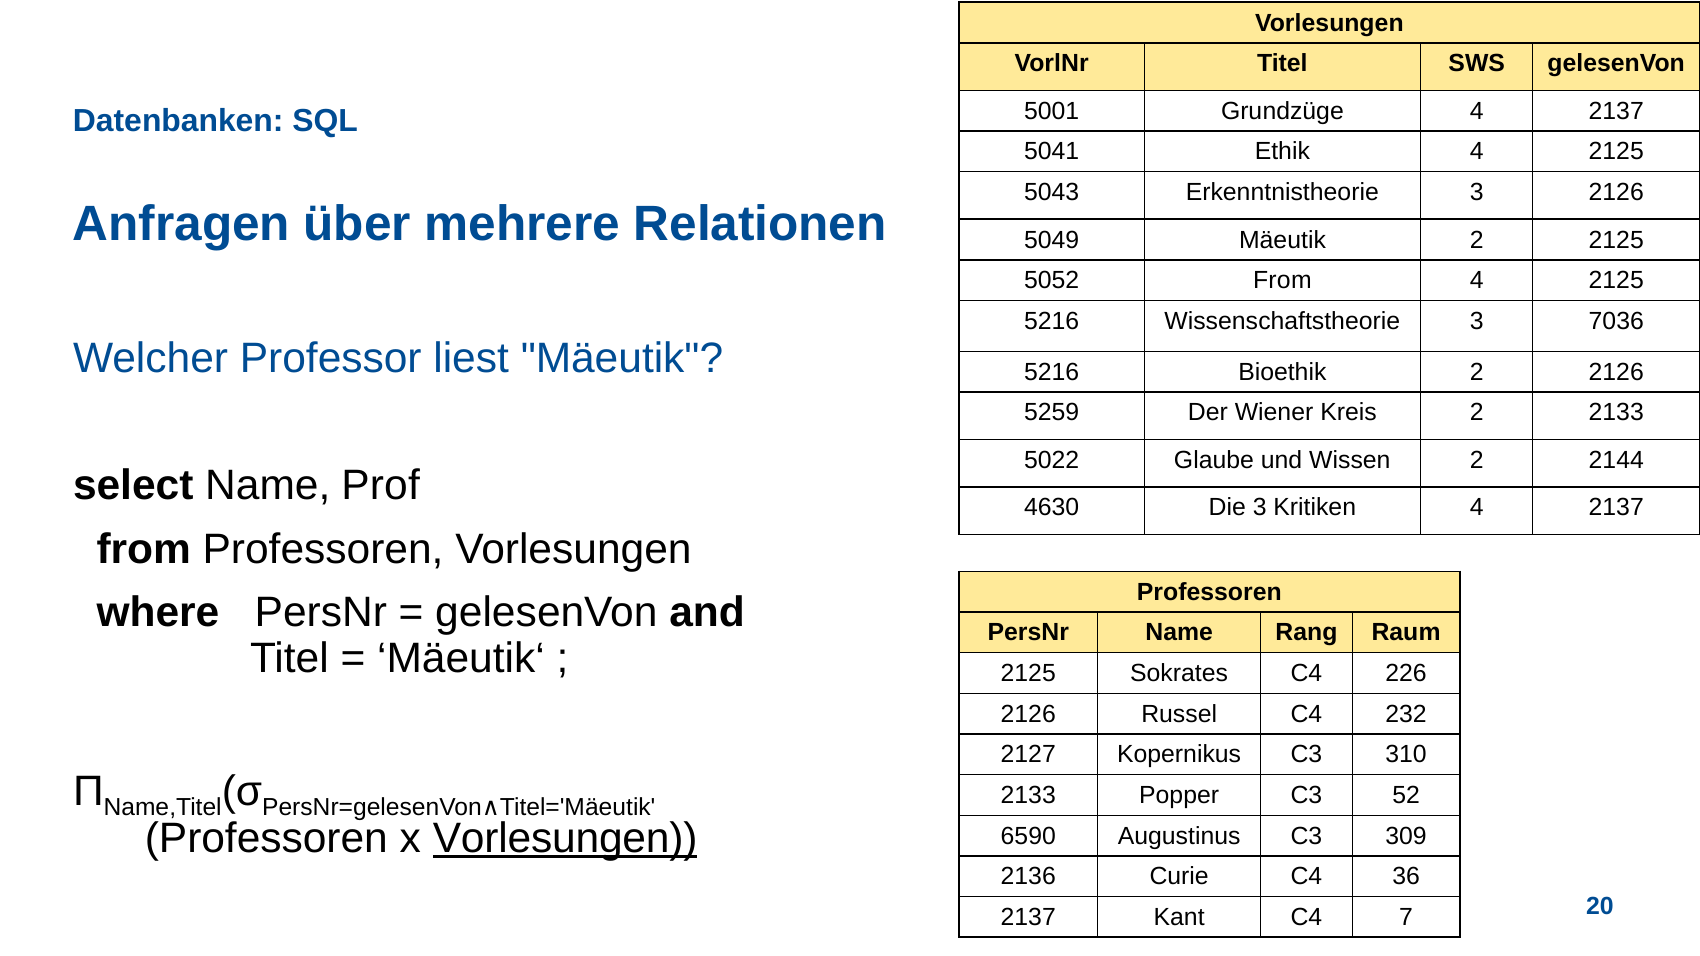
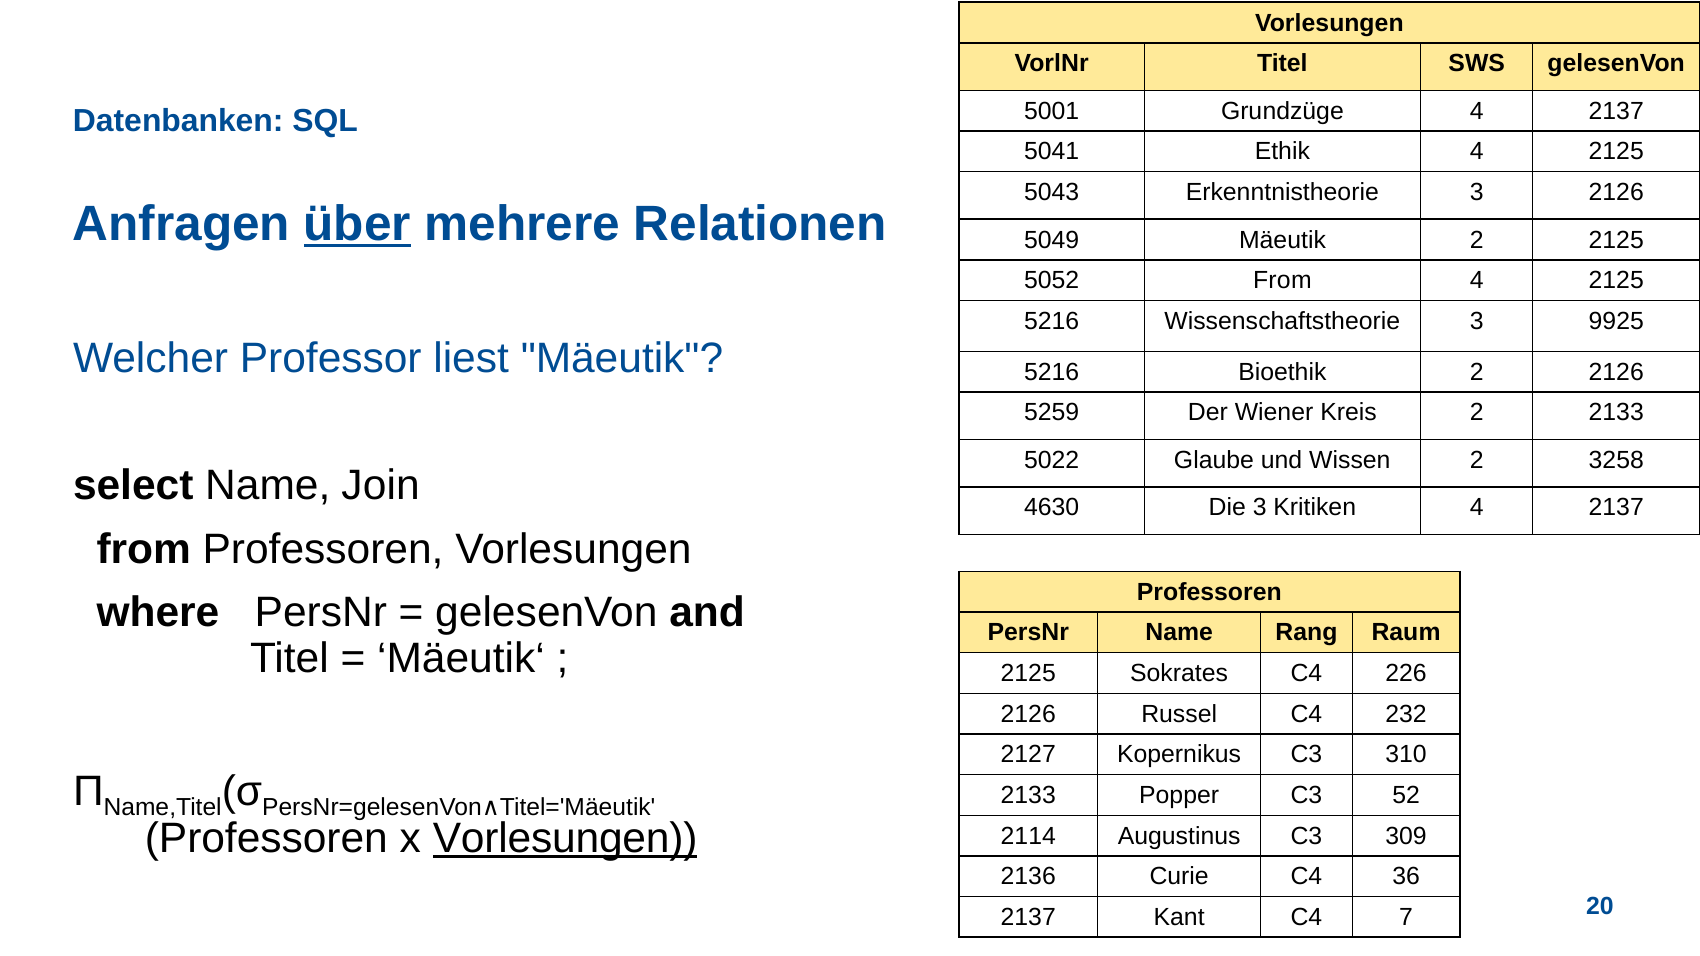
über underline: none -> present
7036: 7036 -> 9925
2144: 2144 -> 3258
Prof: Prof -> Join
6590: 6590 -> 2114
